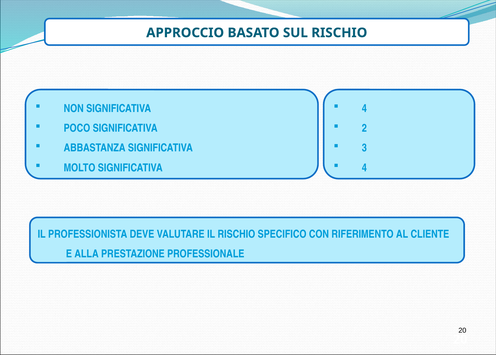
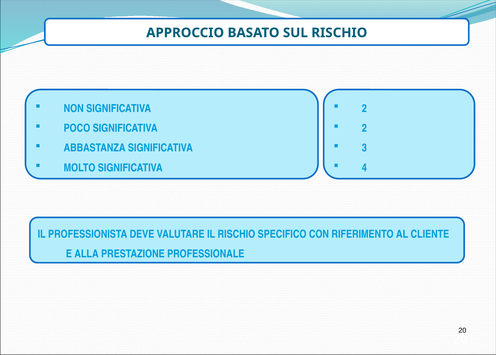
4 at (364, 109): 4 -> 2
